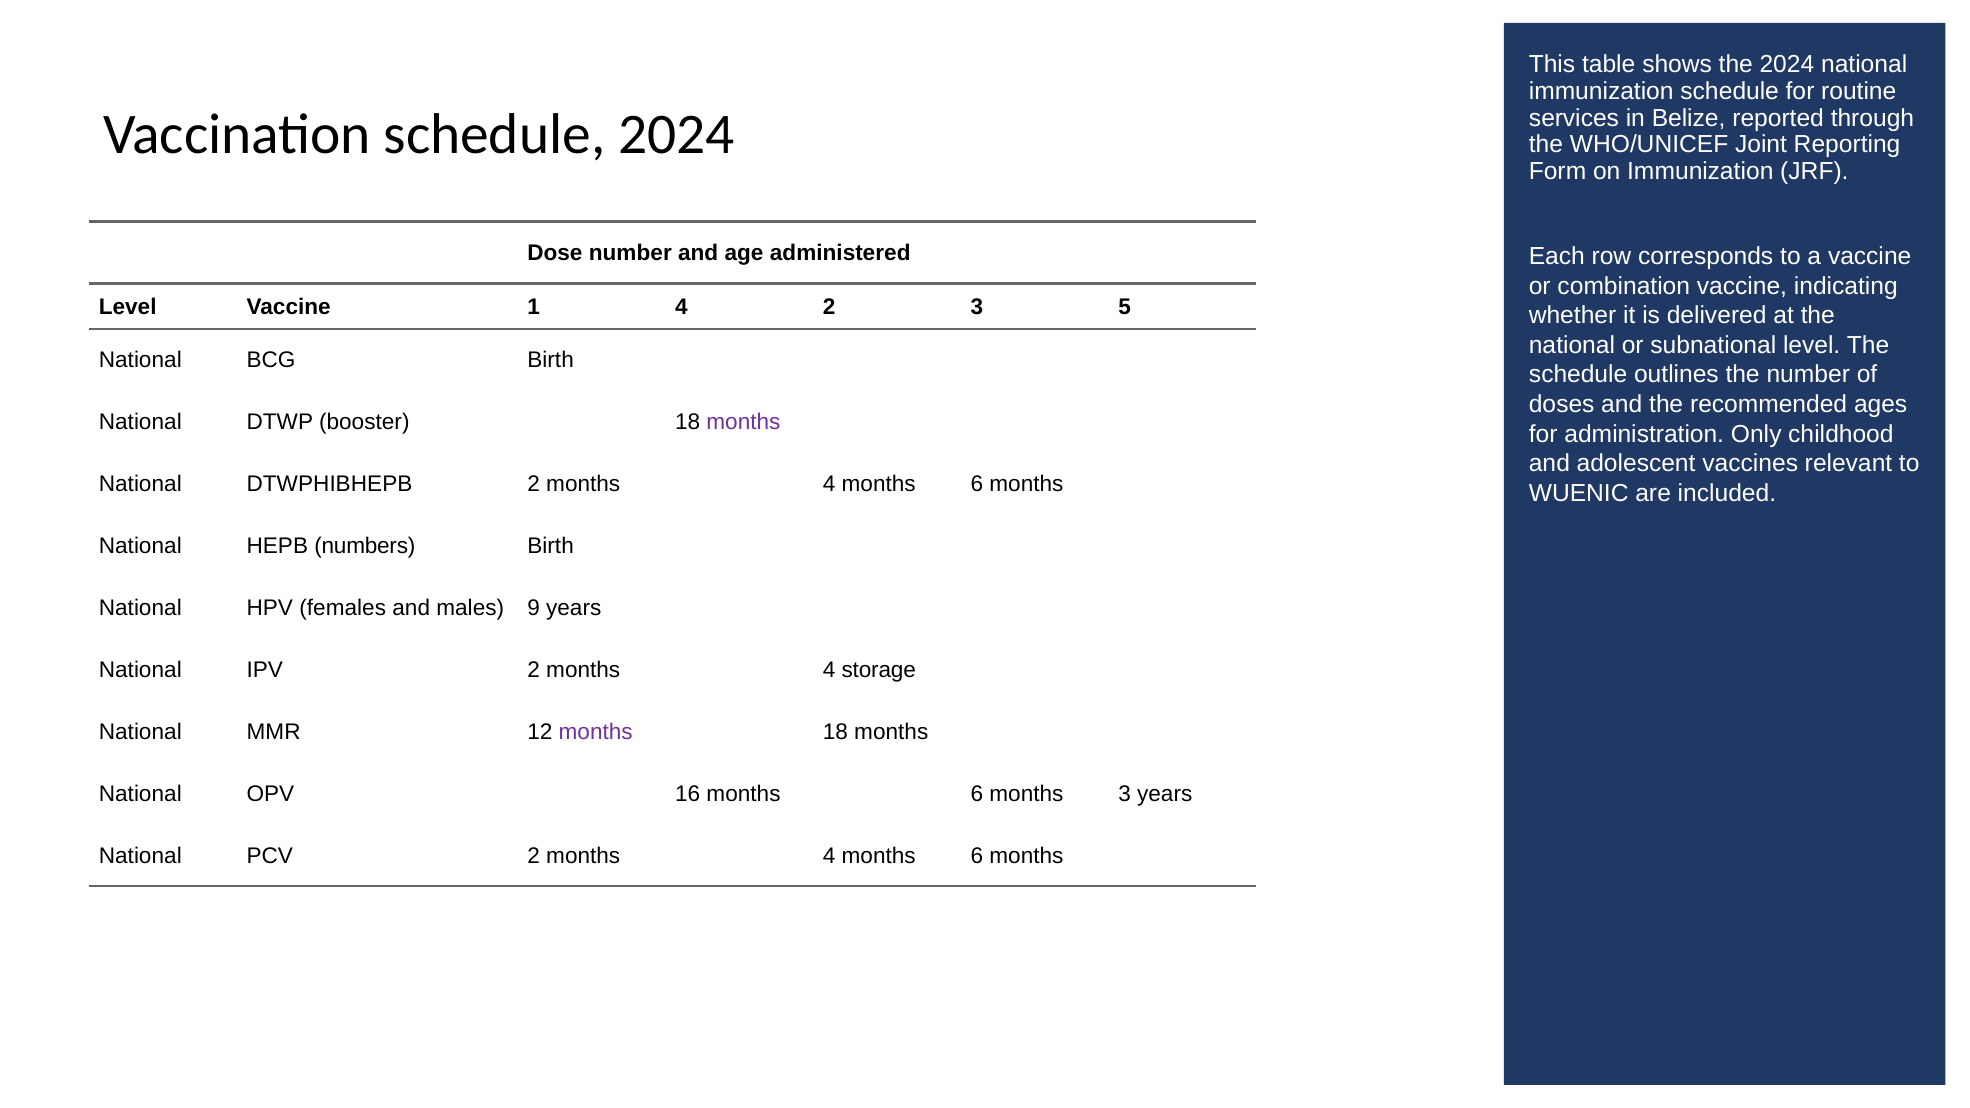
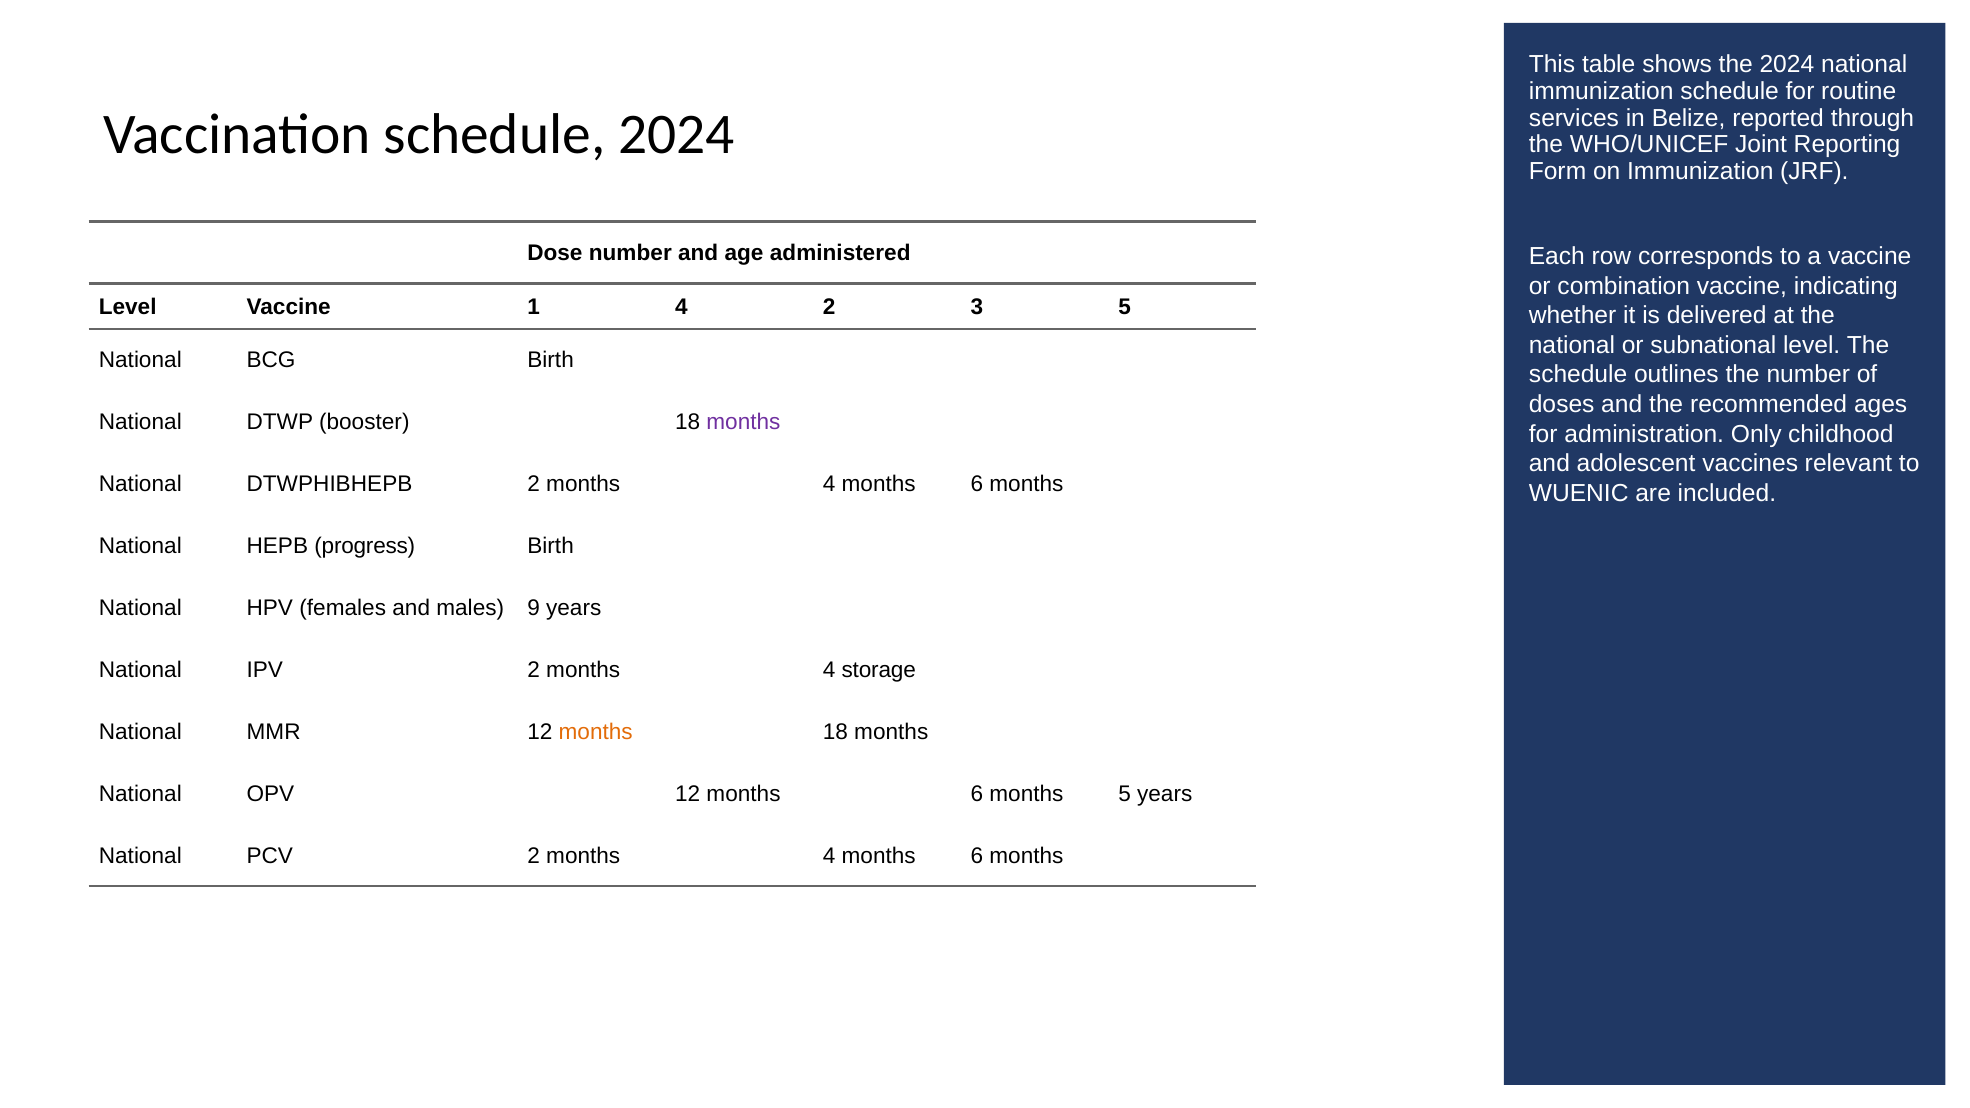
numbers: numbers -> progress
months at (596, 732) colour: purple -> orange
OPV 16: 16 -> 12
months 3: 3 -> 5
